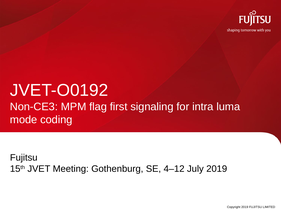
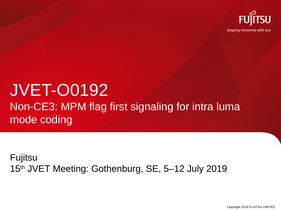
4–12: 4–12 -> 5–12
